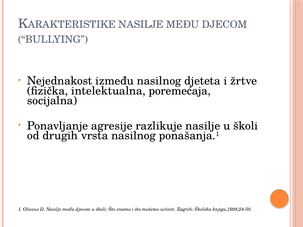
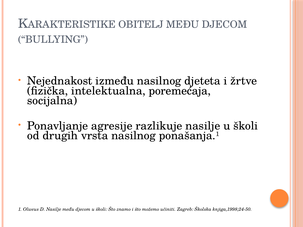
NASILJE at (141, 24): NASILJE -> OBITELJ
